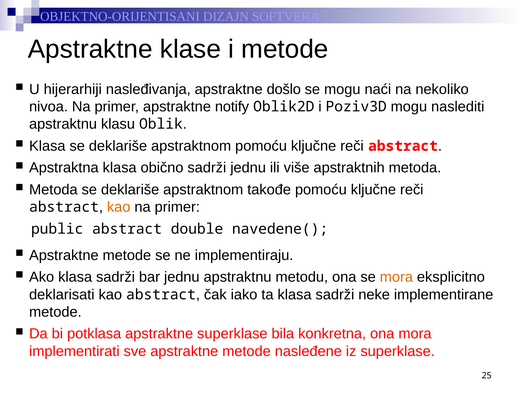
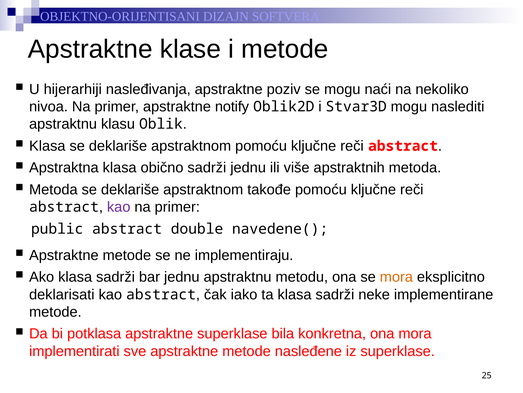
došlo: došlo -> poziv
Poziv3D: Poziv3D -> Stvar3D
kao at (119, 207) colour: orange -> purple
